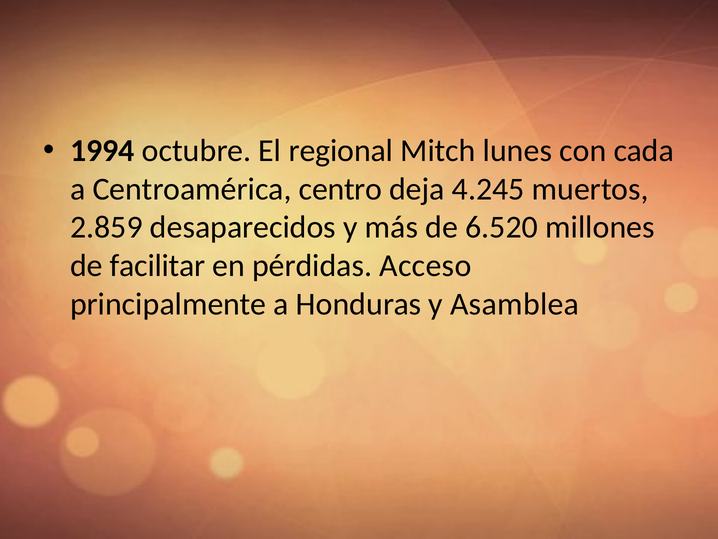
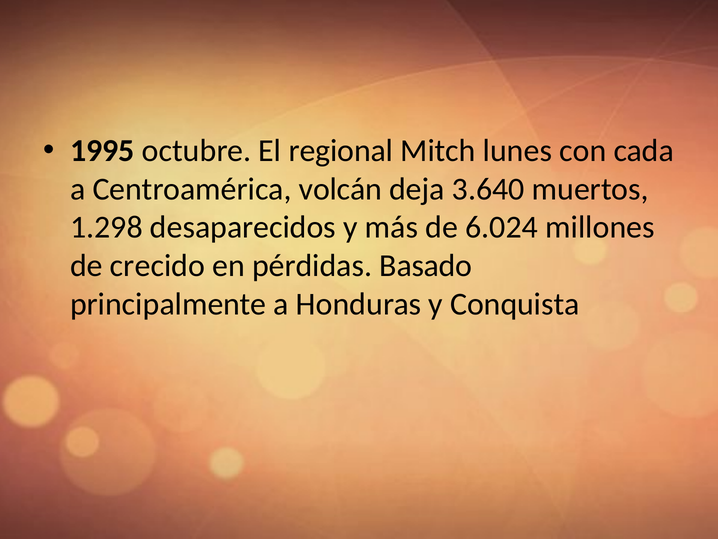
1994: 1994 -> 1995
centro: centro -> volcán
4.245: 4.245 -> 3.640
2.859: 2.859 -> 1.298
6.520: 6.520 -> 6.024
facilitar: facilitar -> crecido
Acceso: Acceso -> Basado
Asamblea: Asamblea -> Conquista
